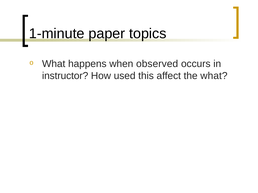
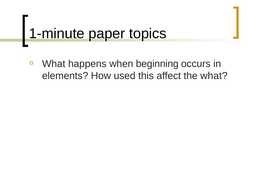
observed: observed -> beginning
instructor: instructor -> elements
